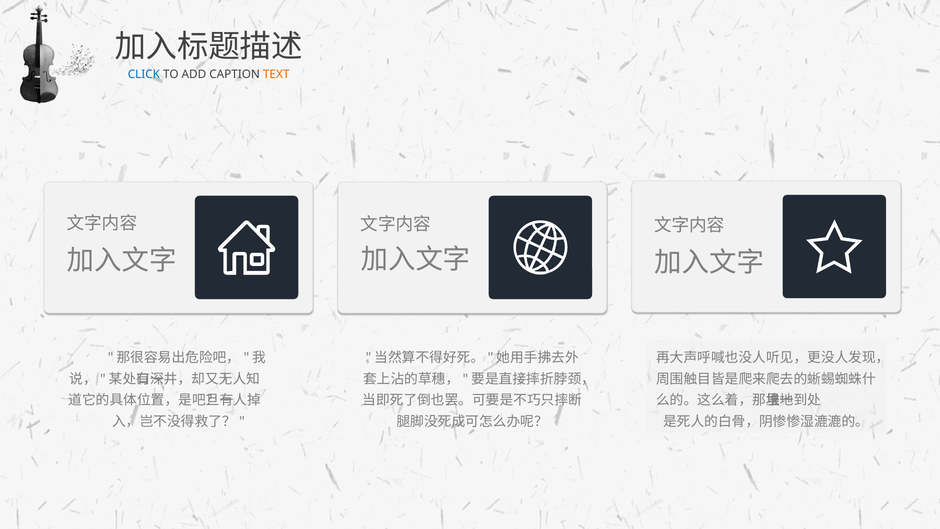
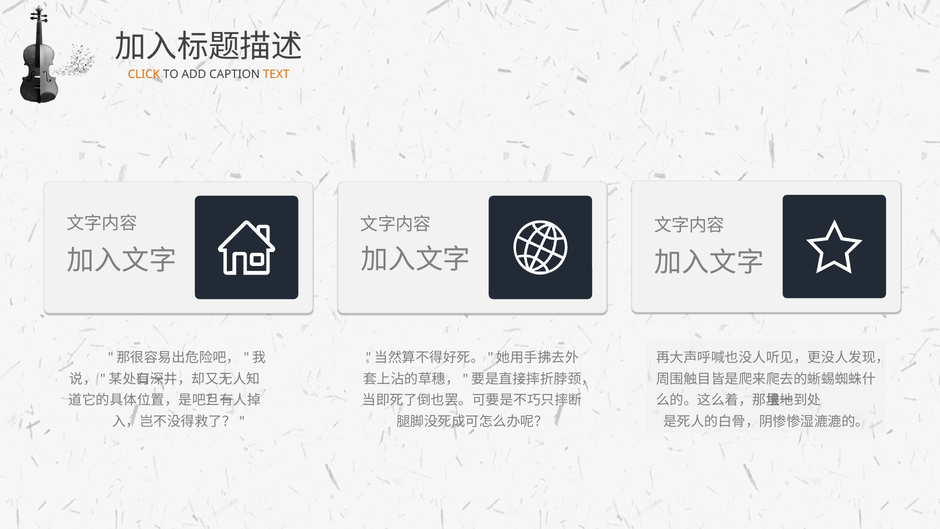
CLICK colour: blue -> orange
